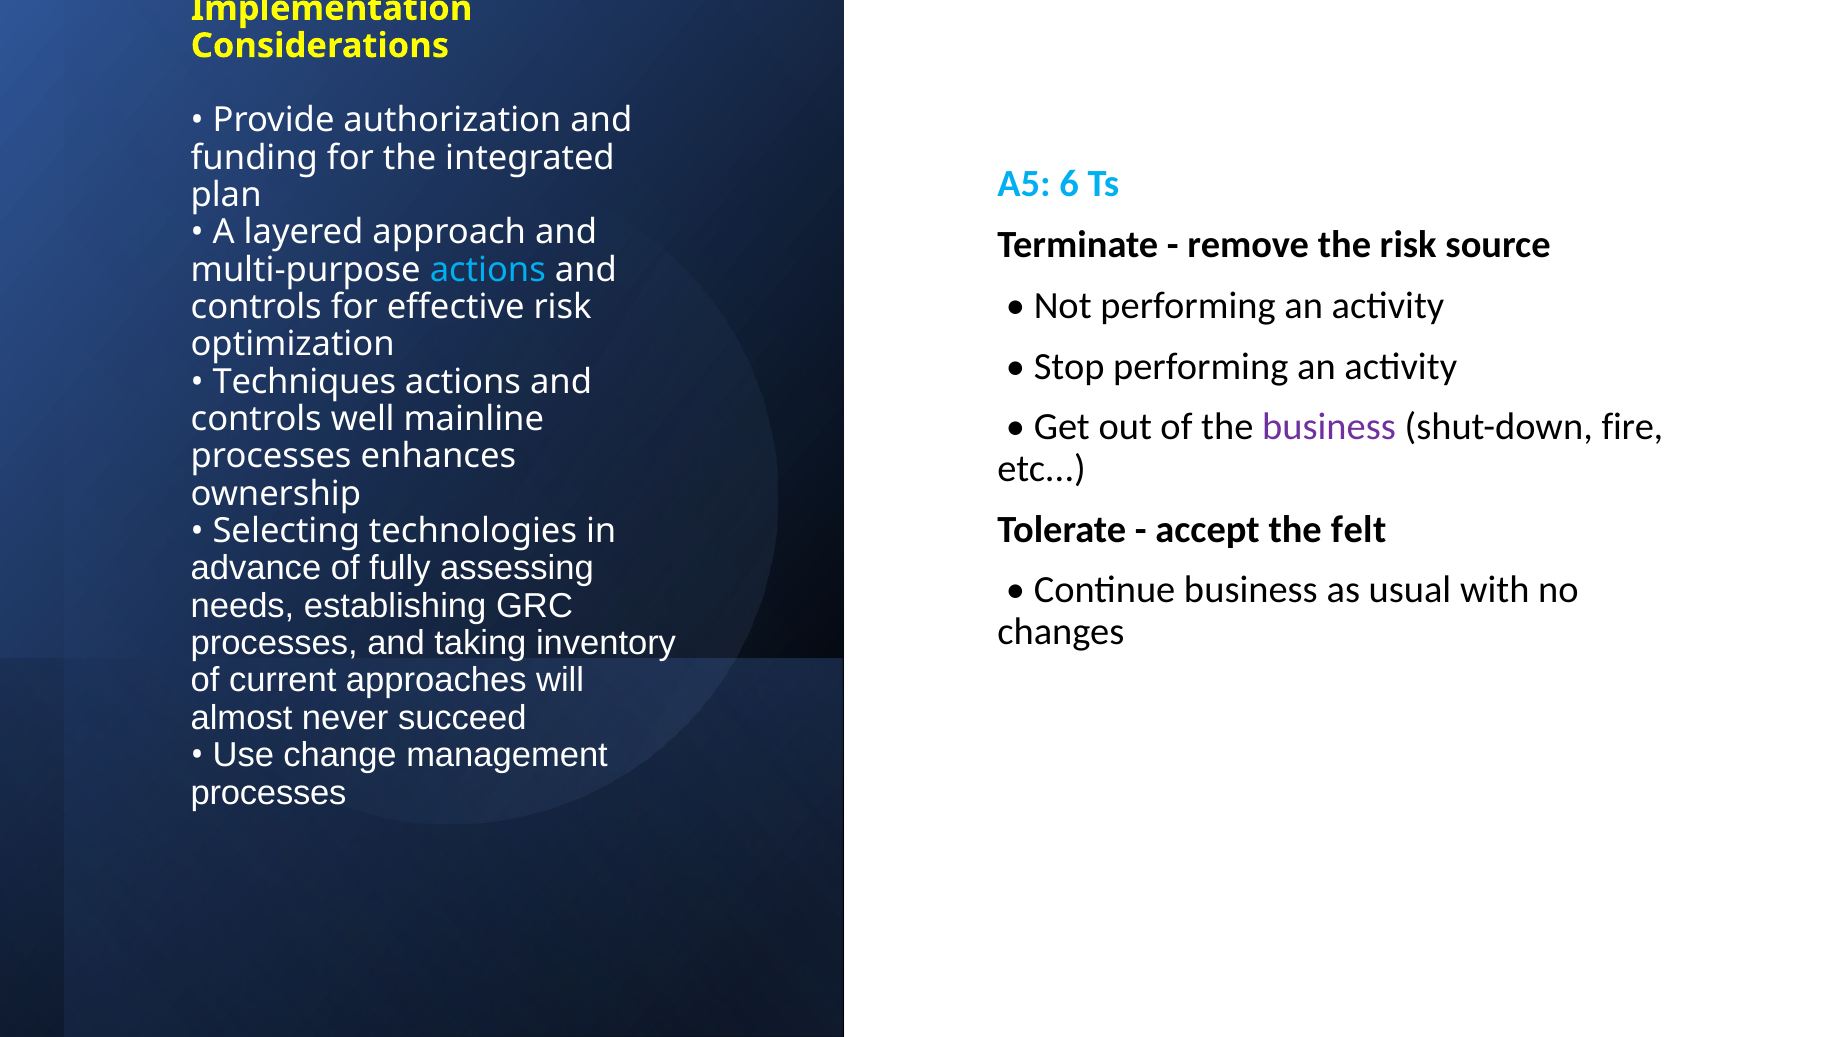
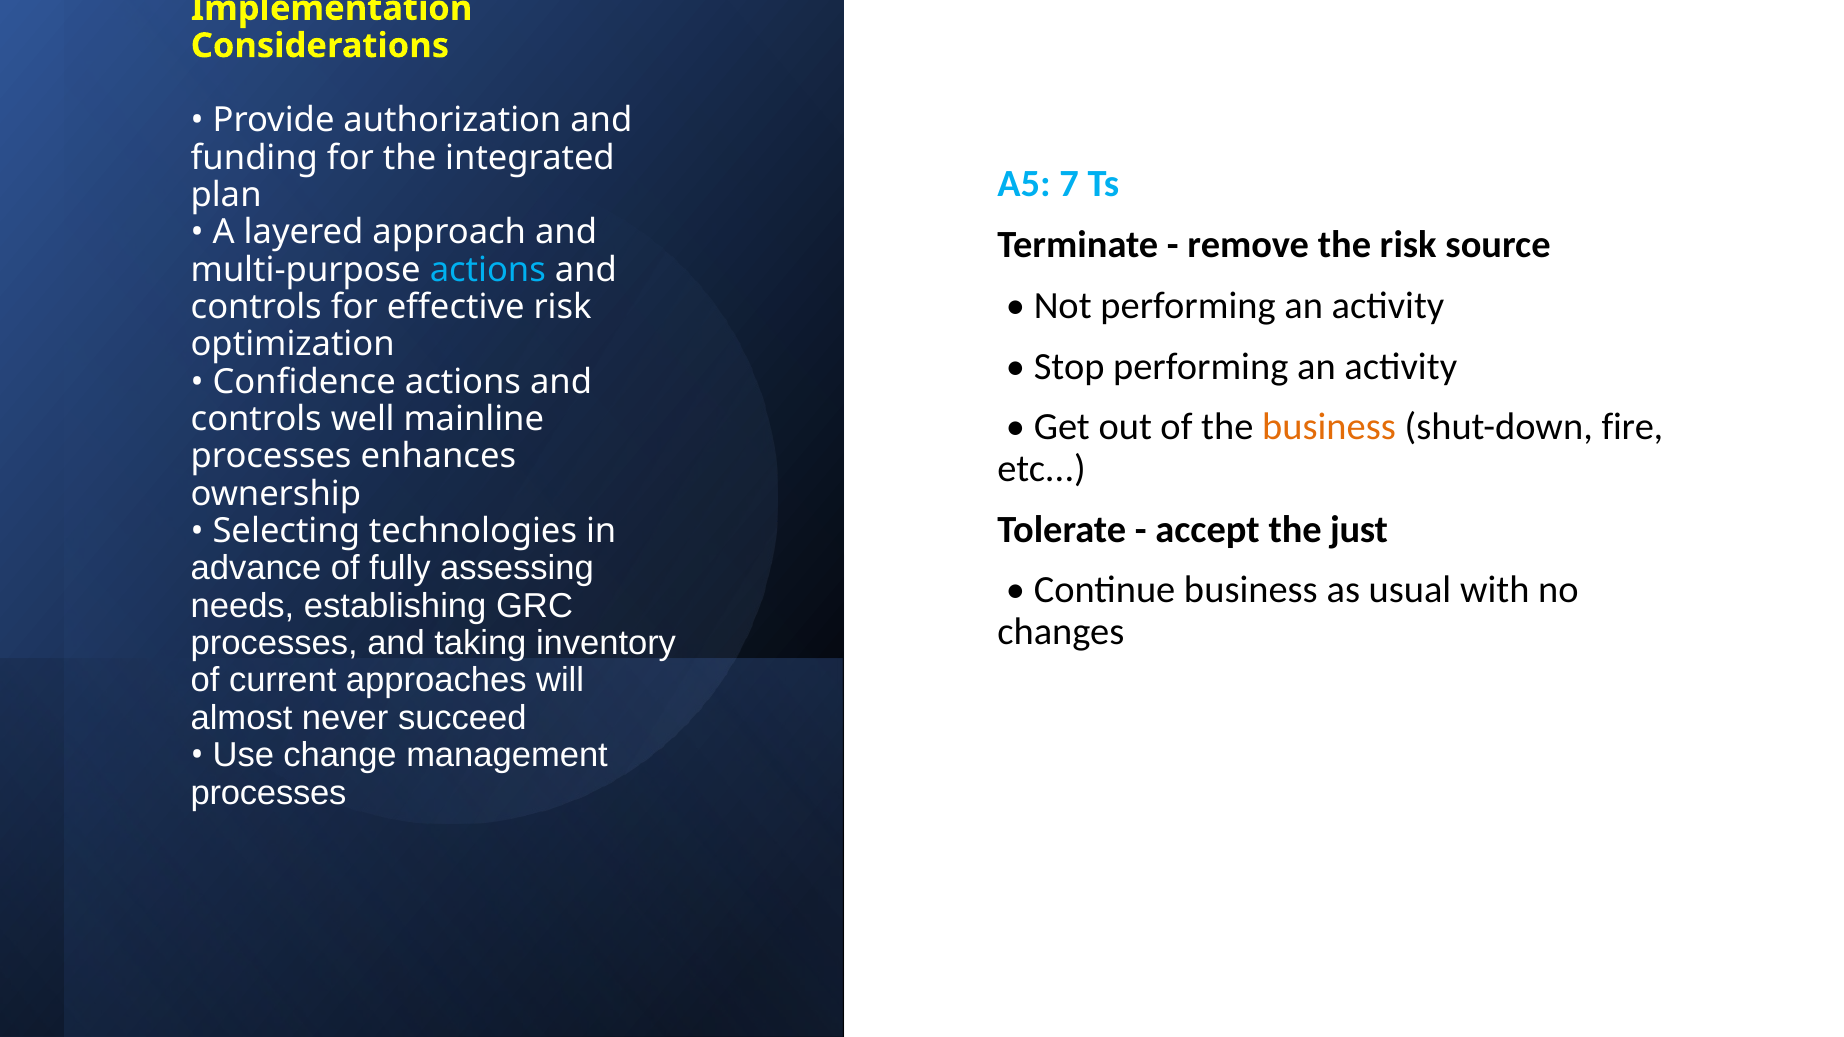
6: 6 -> 7
Techniques: Techniques -> Confidence
business at (1329, 427) colour: purple -> orange
felt: felt -> just
